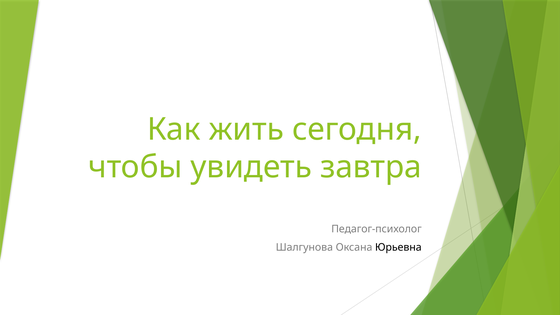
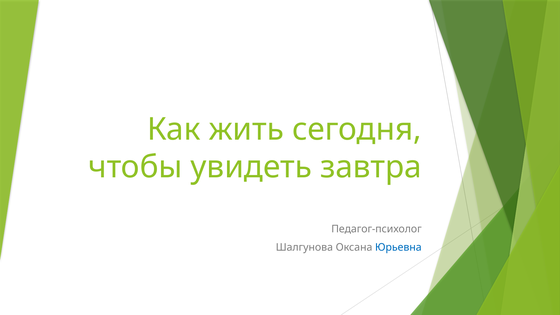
Юрьевна colour: black -> blue
